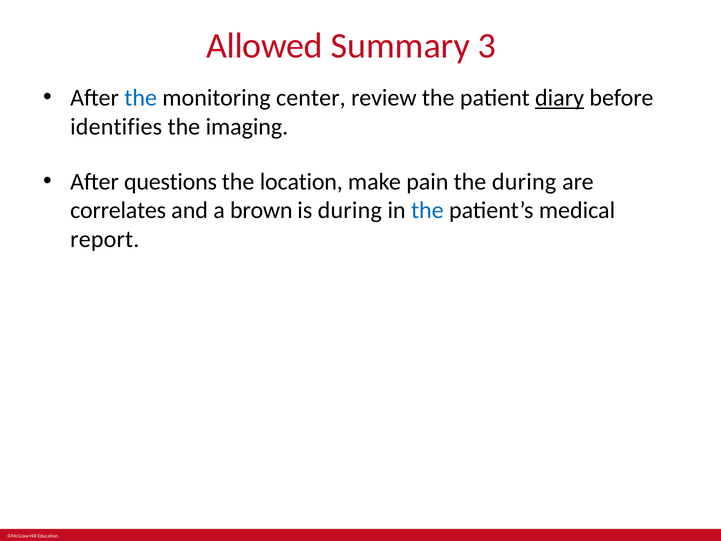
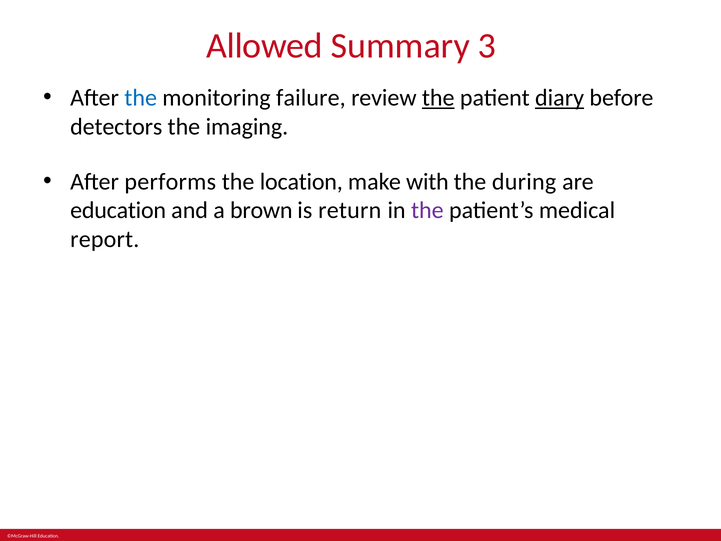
center: center -> failure
the at (438, 98) underline: none -> present
identifies: identifies -> detectors
questions: questions -> performs
pain: pain -> with
correlates at (118, 210): correlates -> education
is during: during -> return
the at (427, 210) colour: blue -> purple
